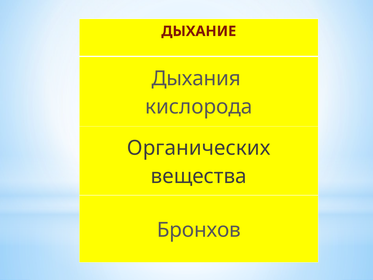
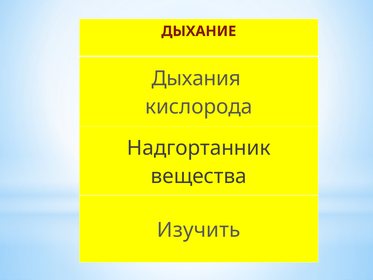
Органических: Органических -> Надгортанник
Бронхов: Бронхов -> Изучить
